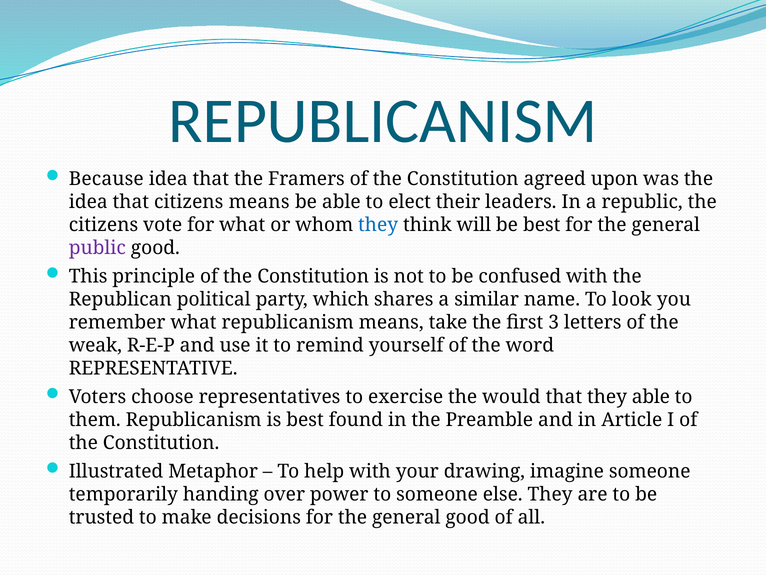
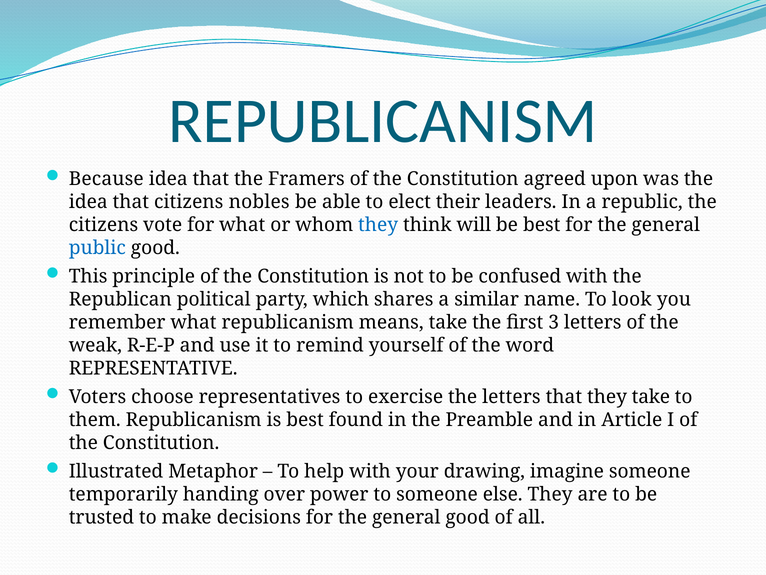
citizens means: means -> nobles
public colour: purple -> blue
the would: would -> letters
they able: able -> take
